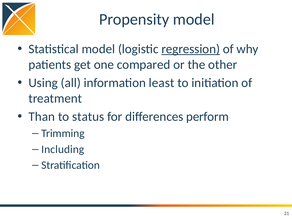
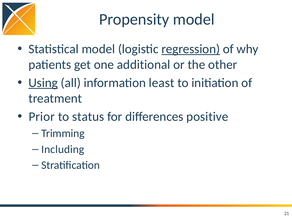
compared: compared -> additional
Using underline: none -> present
Than: Than -> Prior
perform: perform -> positive
